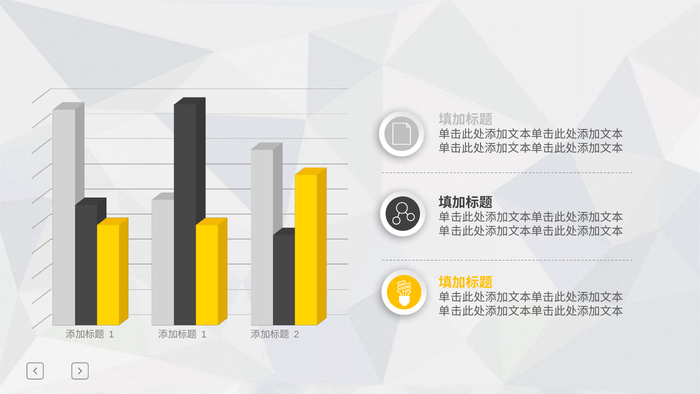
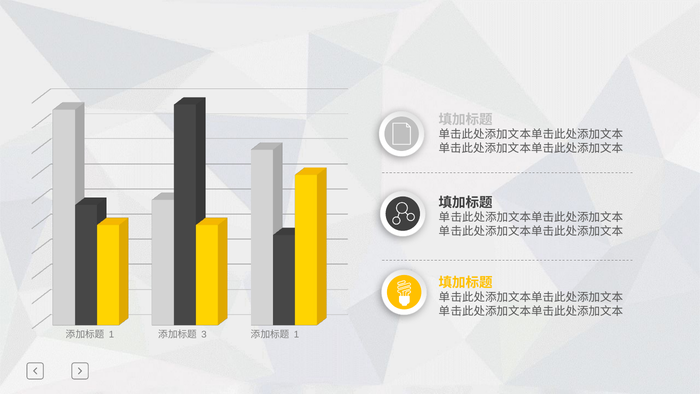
1 at (204, 334): 1 -> 3
2 at (296, 334): 2 -> 1
